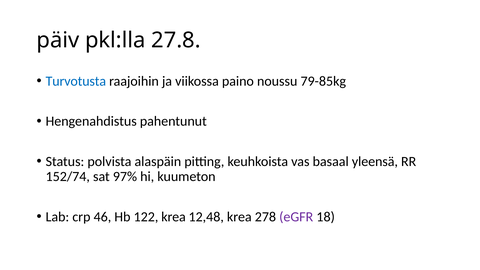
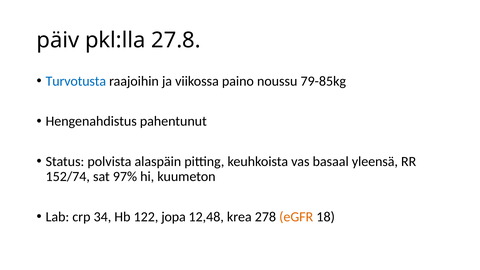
46: 46 -> 34
122 krea: krea -> jopa
eGFR colour: purple -> orange
